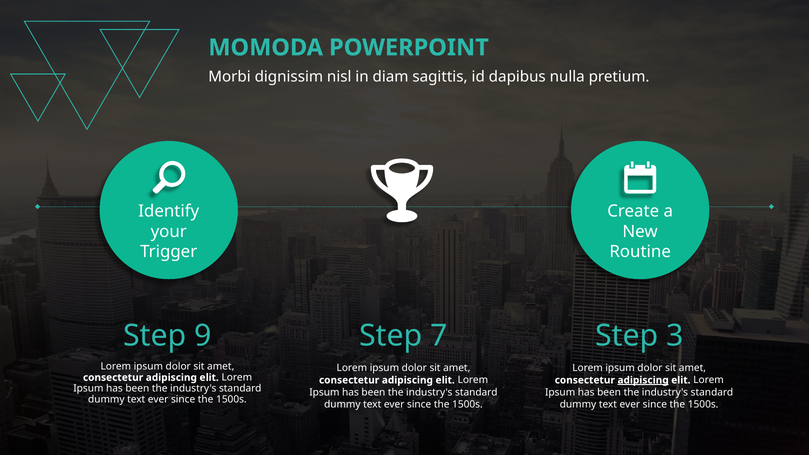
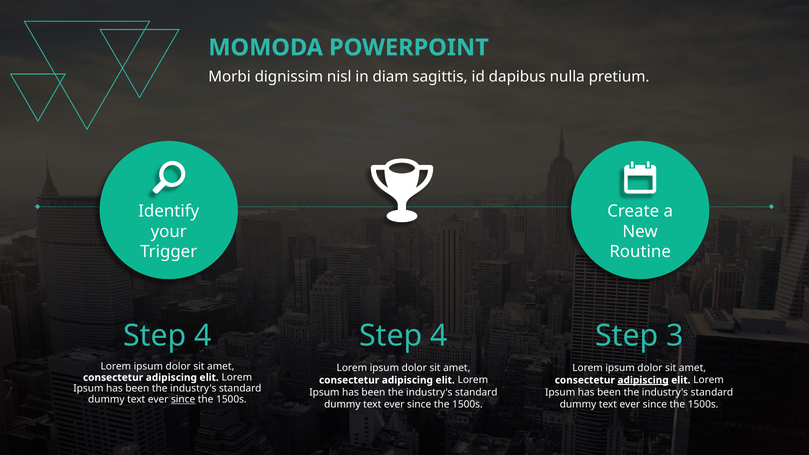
9 at (203, 336): 9 -> 4
7 at (439, 336): 7 -> 4
since at (183, 399) underline: none -> present
